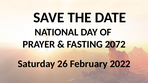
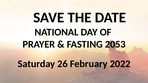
2072: 2072 -> 2053
